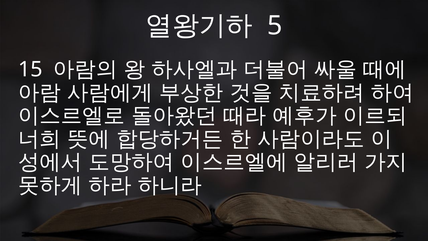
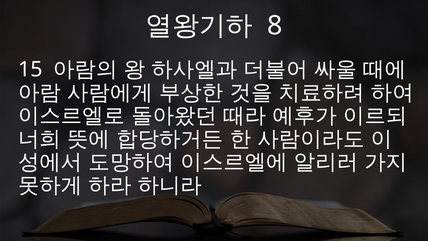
5: 5 -> 8
